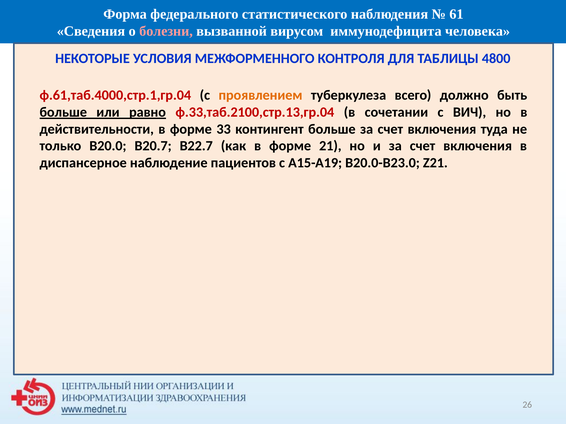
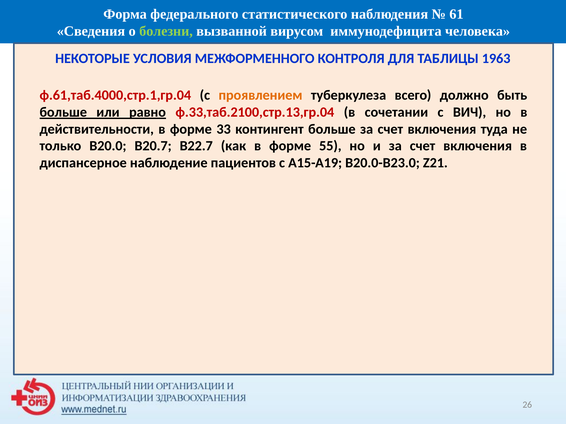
болезни colour: pink -> light green
4800: 4800 -> 1963
21: 21 -> 55
